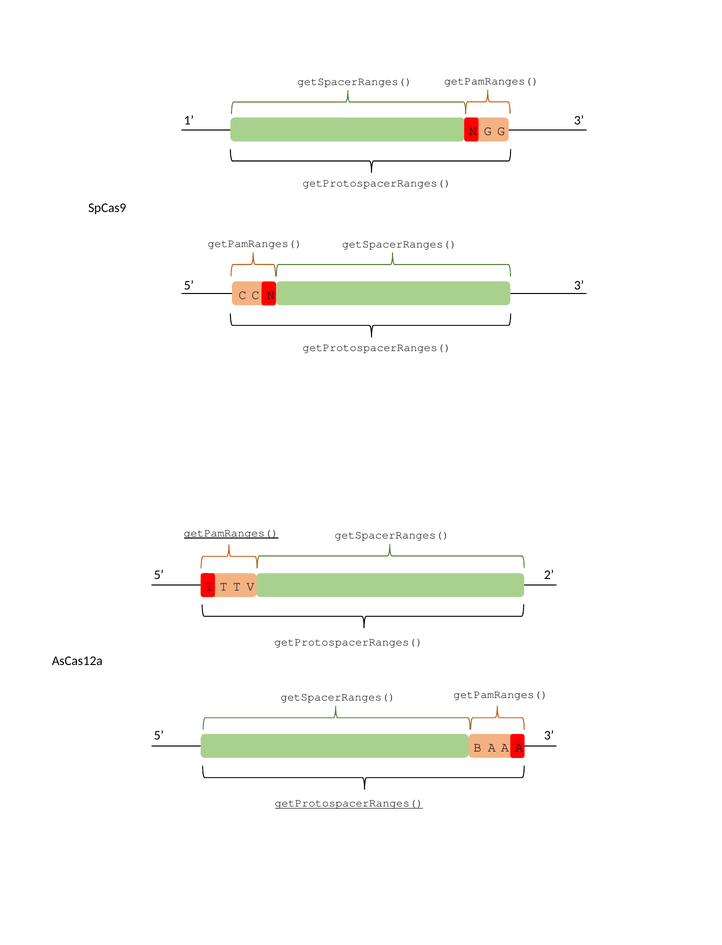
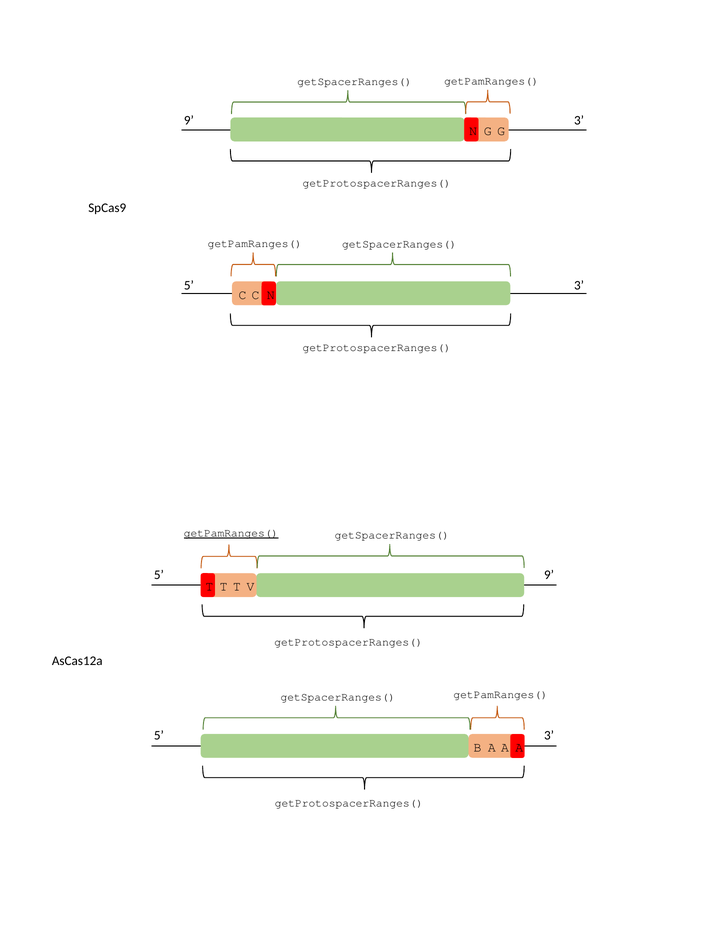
1 at (189, 120): 1 -> 9
5 2: 2 -> 9
getProtospacerRanges( at (349, 803) underline: present -> none
